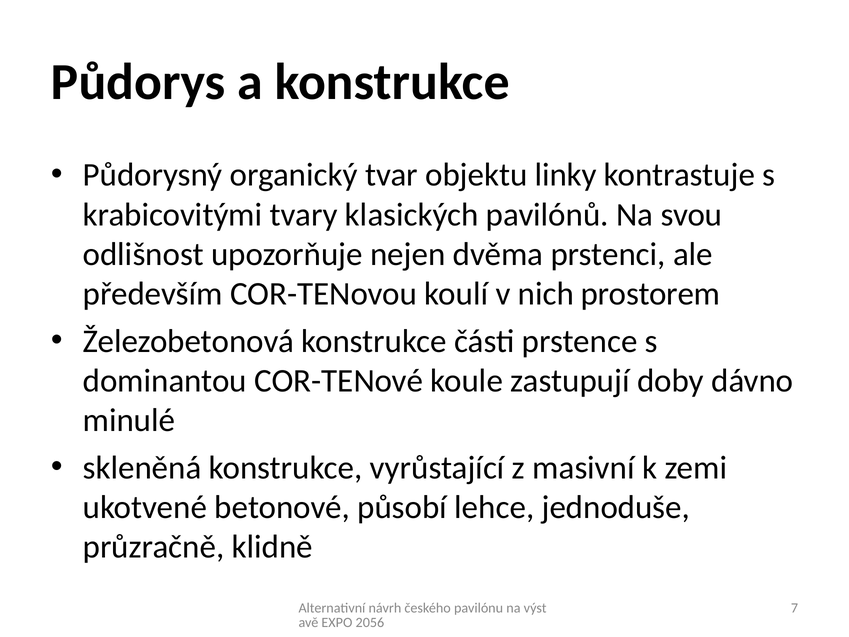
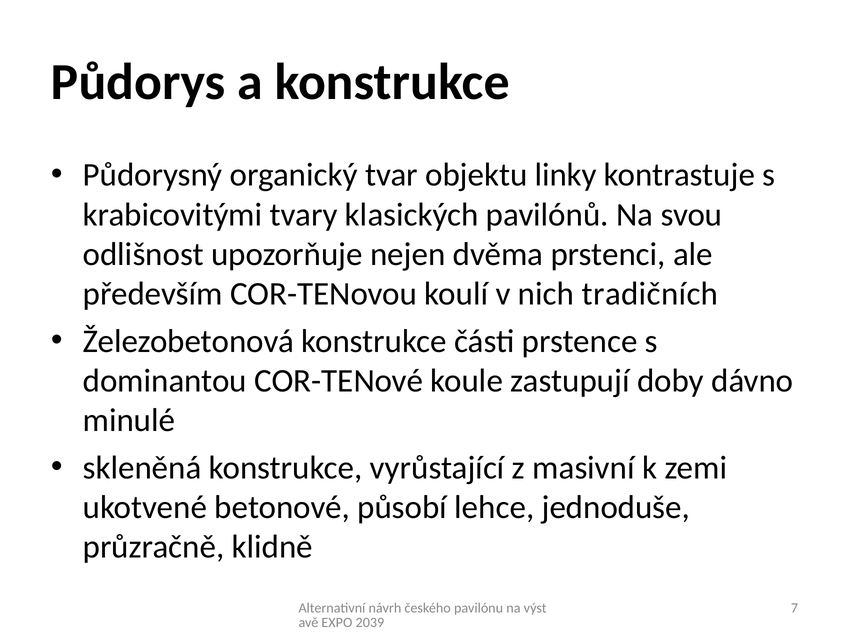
prostorem: prostorem -> tradičních
2056: 2056 -> 2039
